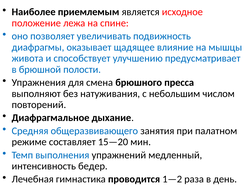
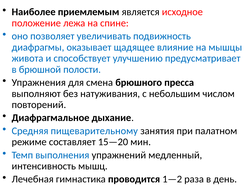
общеразвивающего: общеразвивающего -> пищеварительному
бедер: бедер -> мышц
